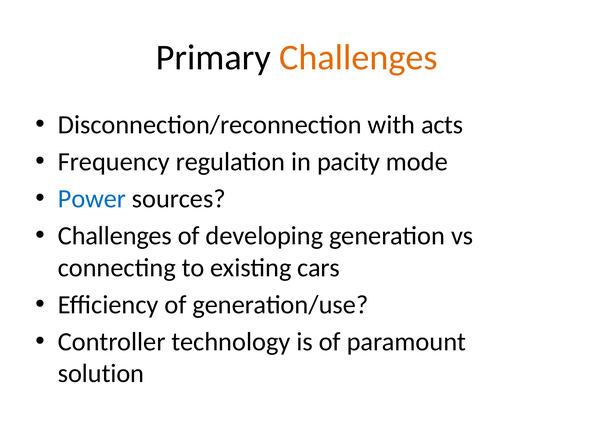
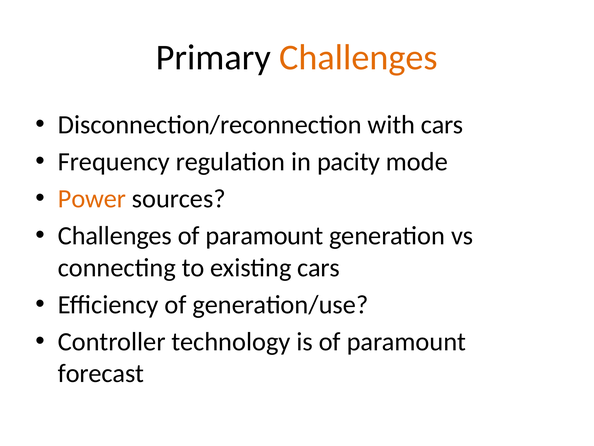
with acts: acts -> cars
Power colour: blue -> orange
developing at (264, 236): developing -> paramount
solution: solution -> forecast
